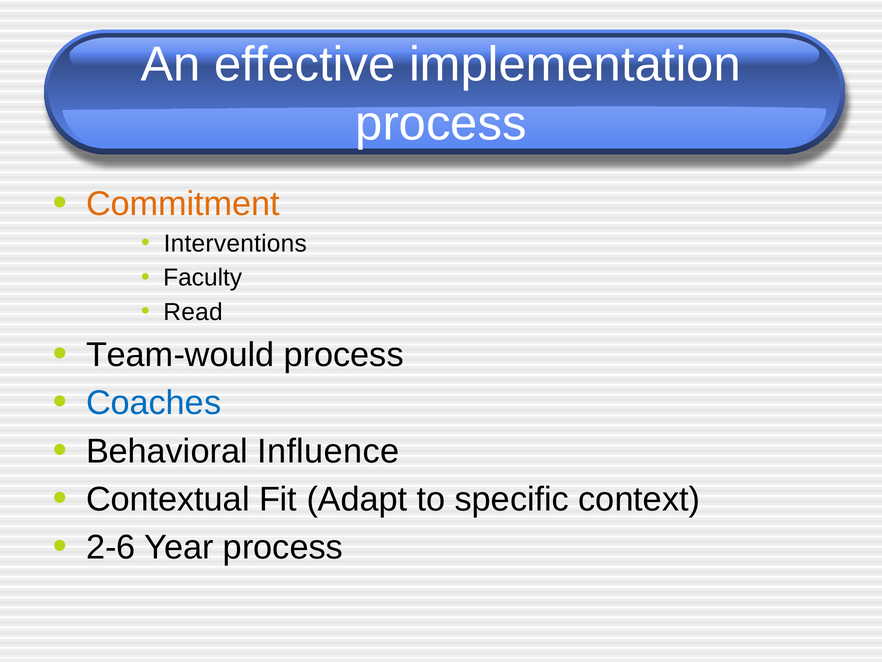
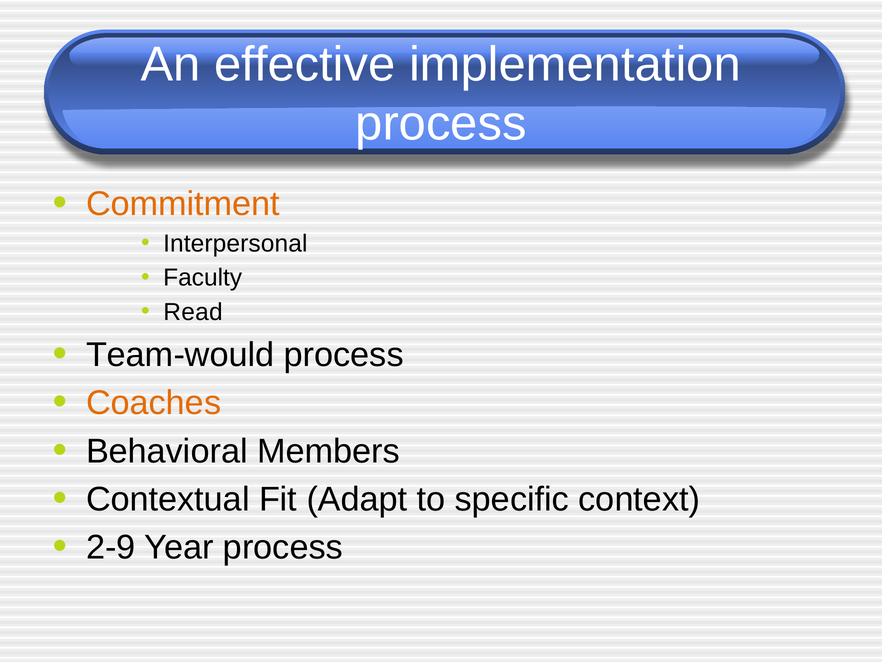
Interventions: Interventions -> Interpersonal
Coaches colour: blue -> orange
Influence: Influence -> Members
2-6: 2-6 -> 2-9
